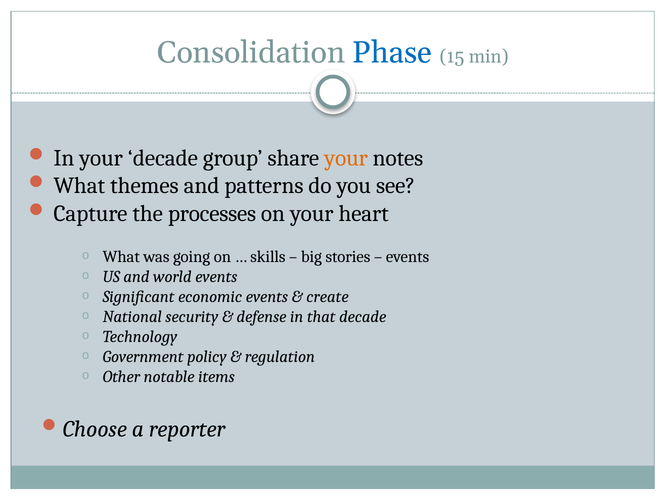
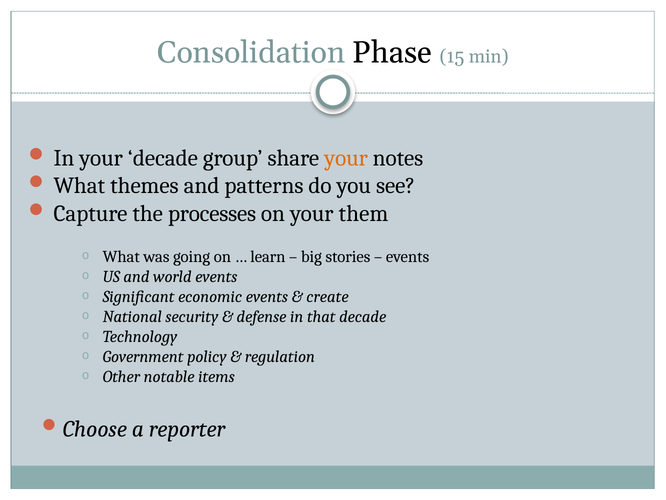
Phase colour: blue -> black
heart: heart -> them
skills: skills -> learn
